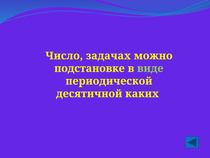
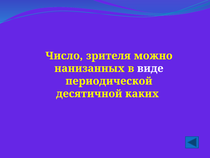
задачах: задачах -> зрителя
подстановке: подстановке -> нанизанных
виде colour: light green -> white
